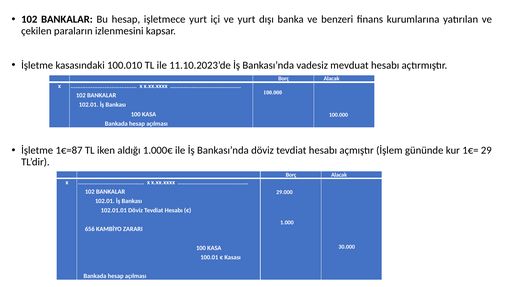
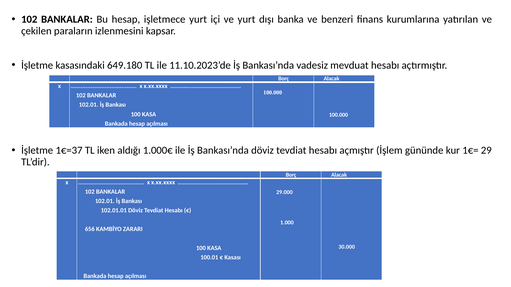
100.010: 100.010 -> 649.180
1€=87: 1€=87 -> 1€=37
